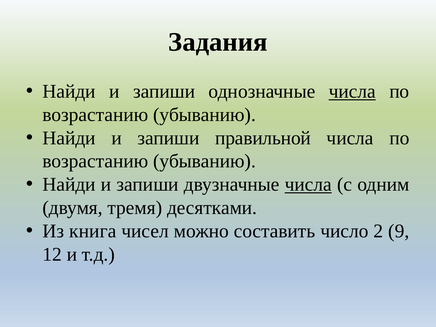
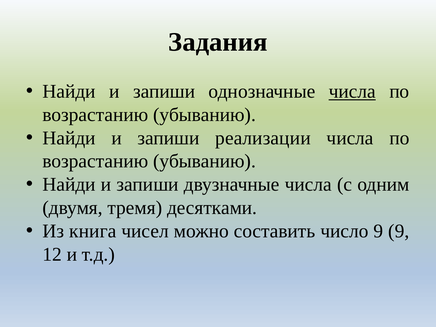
правильной: правильной -> реализации
числа at (308, 185) underline: present -> none
число 2: 2 -> 9
